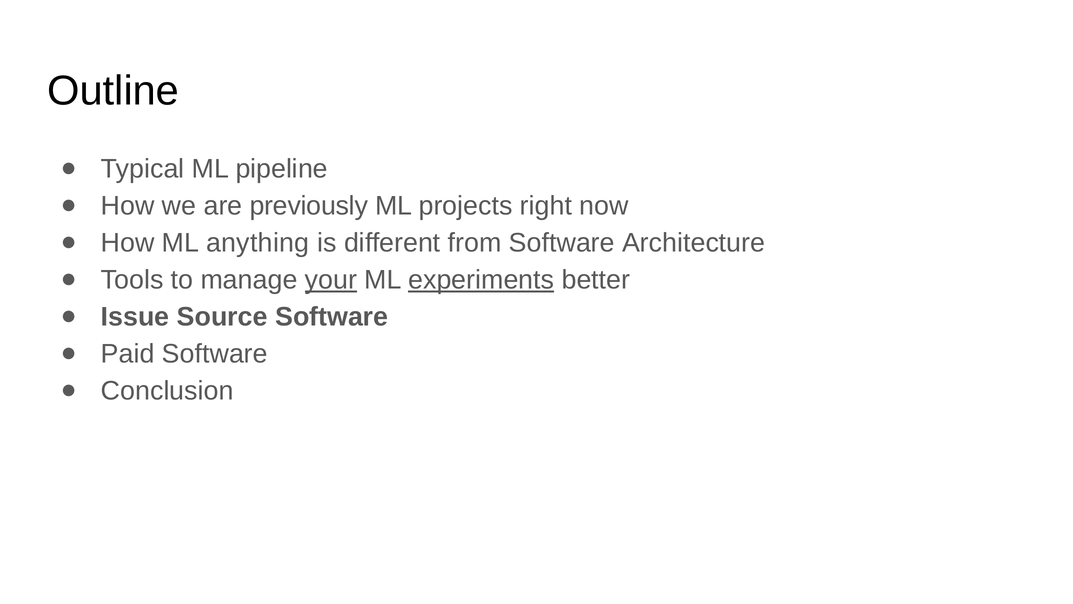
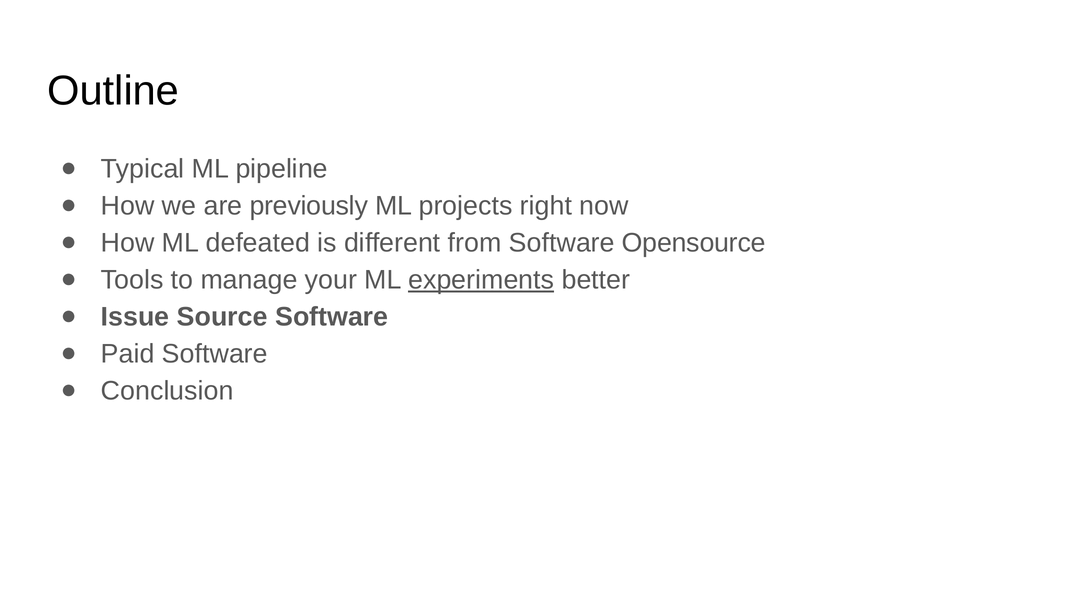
anything: anything -> defeated
Architecture: Architecture -> Opensource
your underline: present -> none
